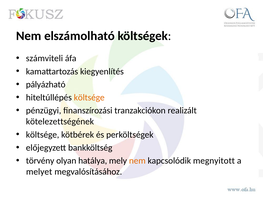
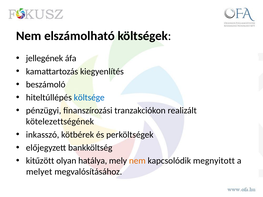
számviteli: számviteli -> jellegének
pályázható: pályázható -> beszámoló
költsége at (89, 98) colour: orange -> blue
költsége at (43, 135): költsége -> inkasszó
törvény: törvény -> kitűzött
